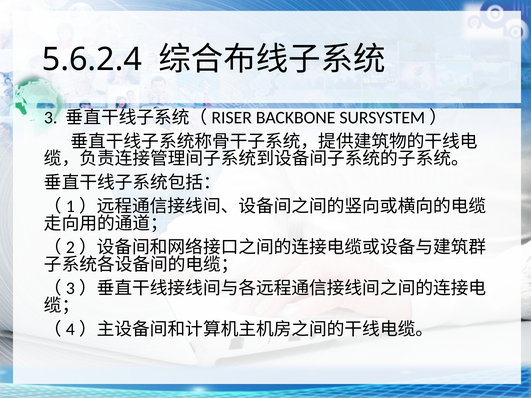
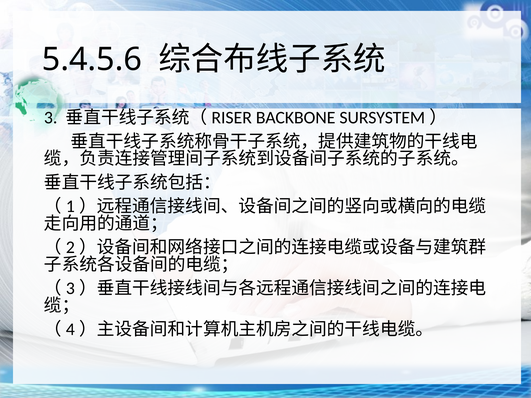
5.6.2.4: 5.6.2.4 -> 5.4.5.6
